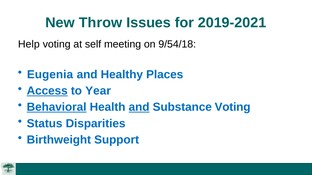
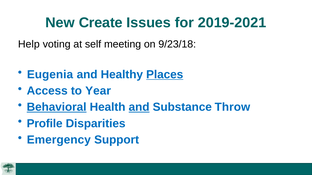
Throw: Throw -> Create
9/54/18: 9/54/18 -> 9/23/18
Places underline: none -> present
Access underline: present -> none
Substance Voting: Voting -> Throw
Status: Status -> Profile
Birthweight: Birthweight -> Emergency
